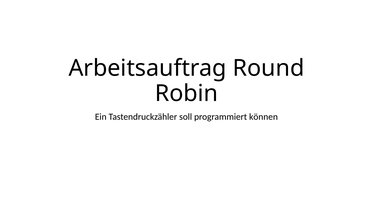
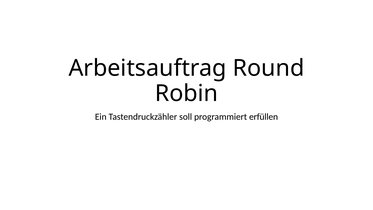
können: können -> erfüllen
